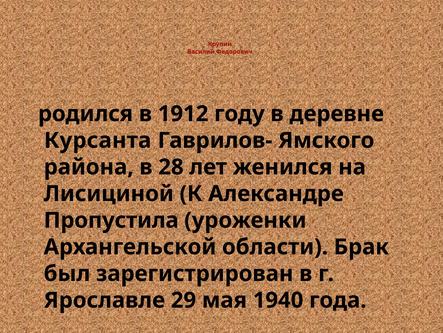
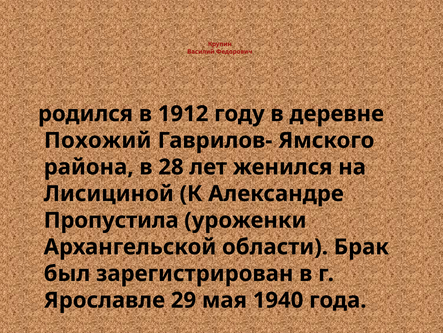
Курсанта: Курсанта -> Похожий
